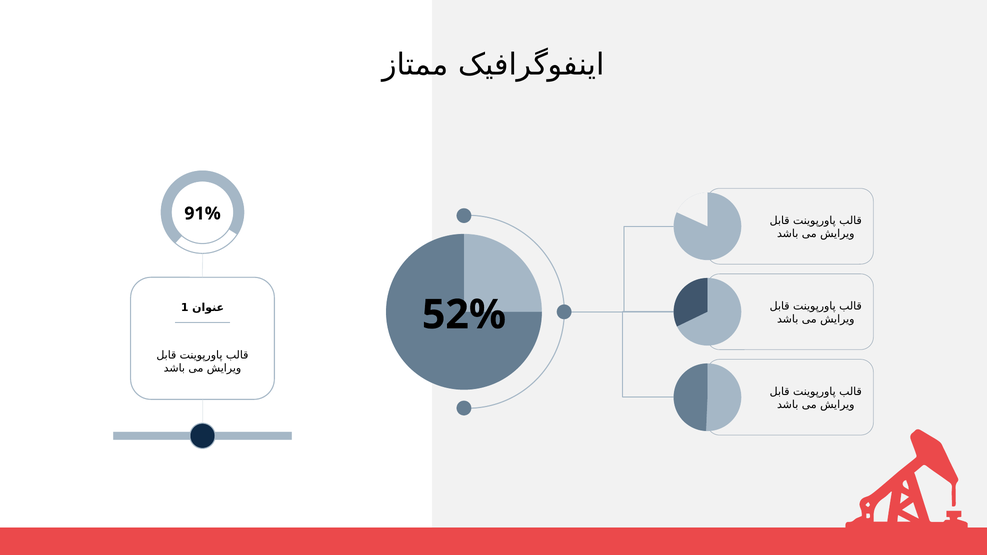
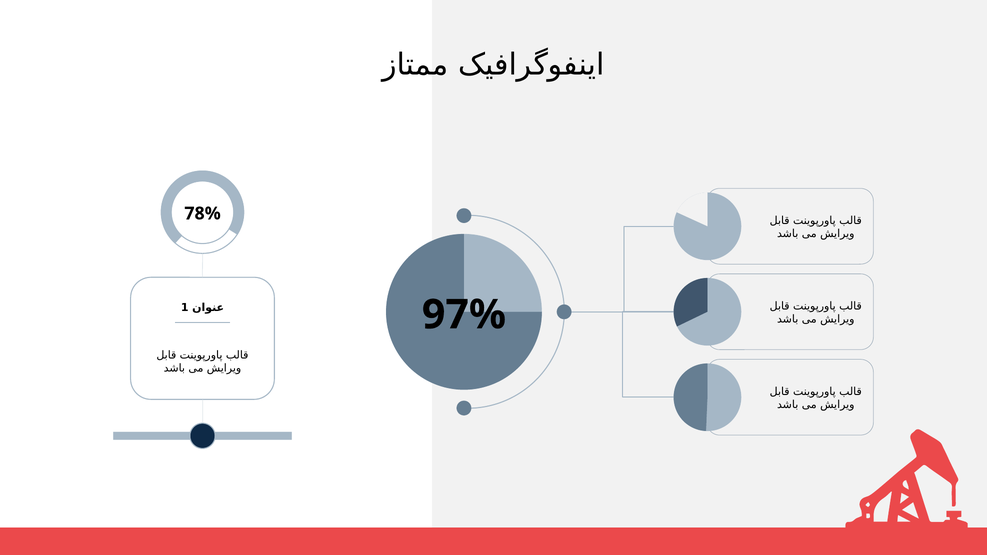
91%: 91% -> 78%
52%: 52% -> 97%
